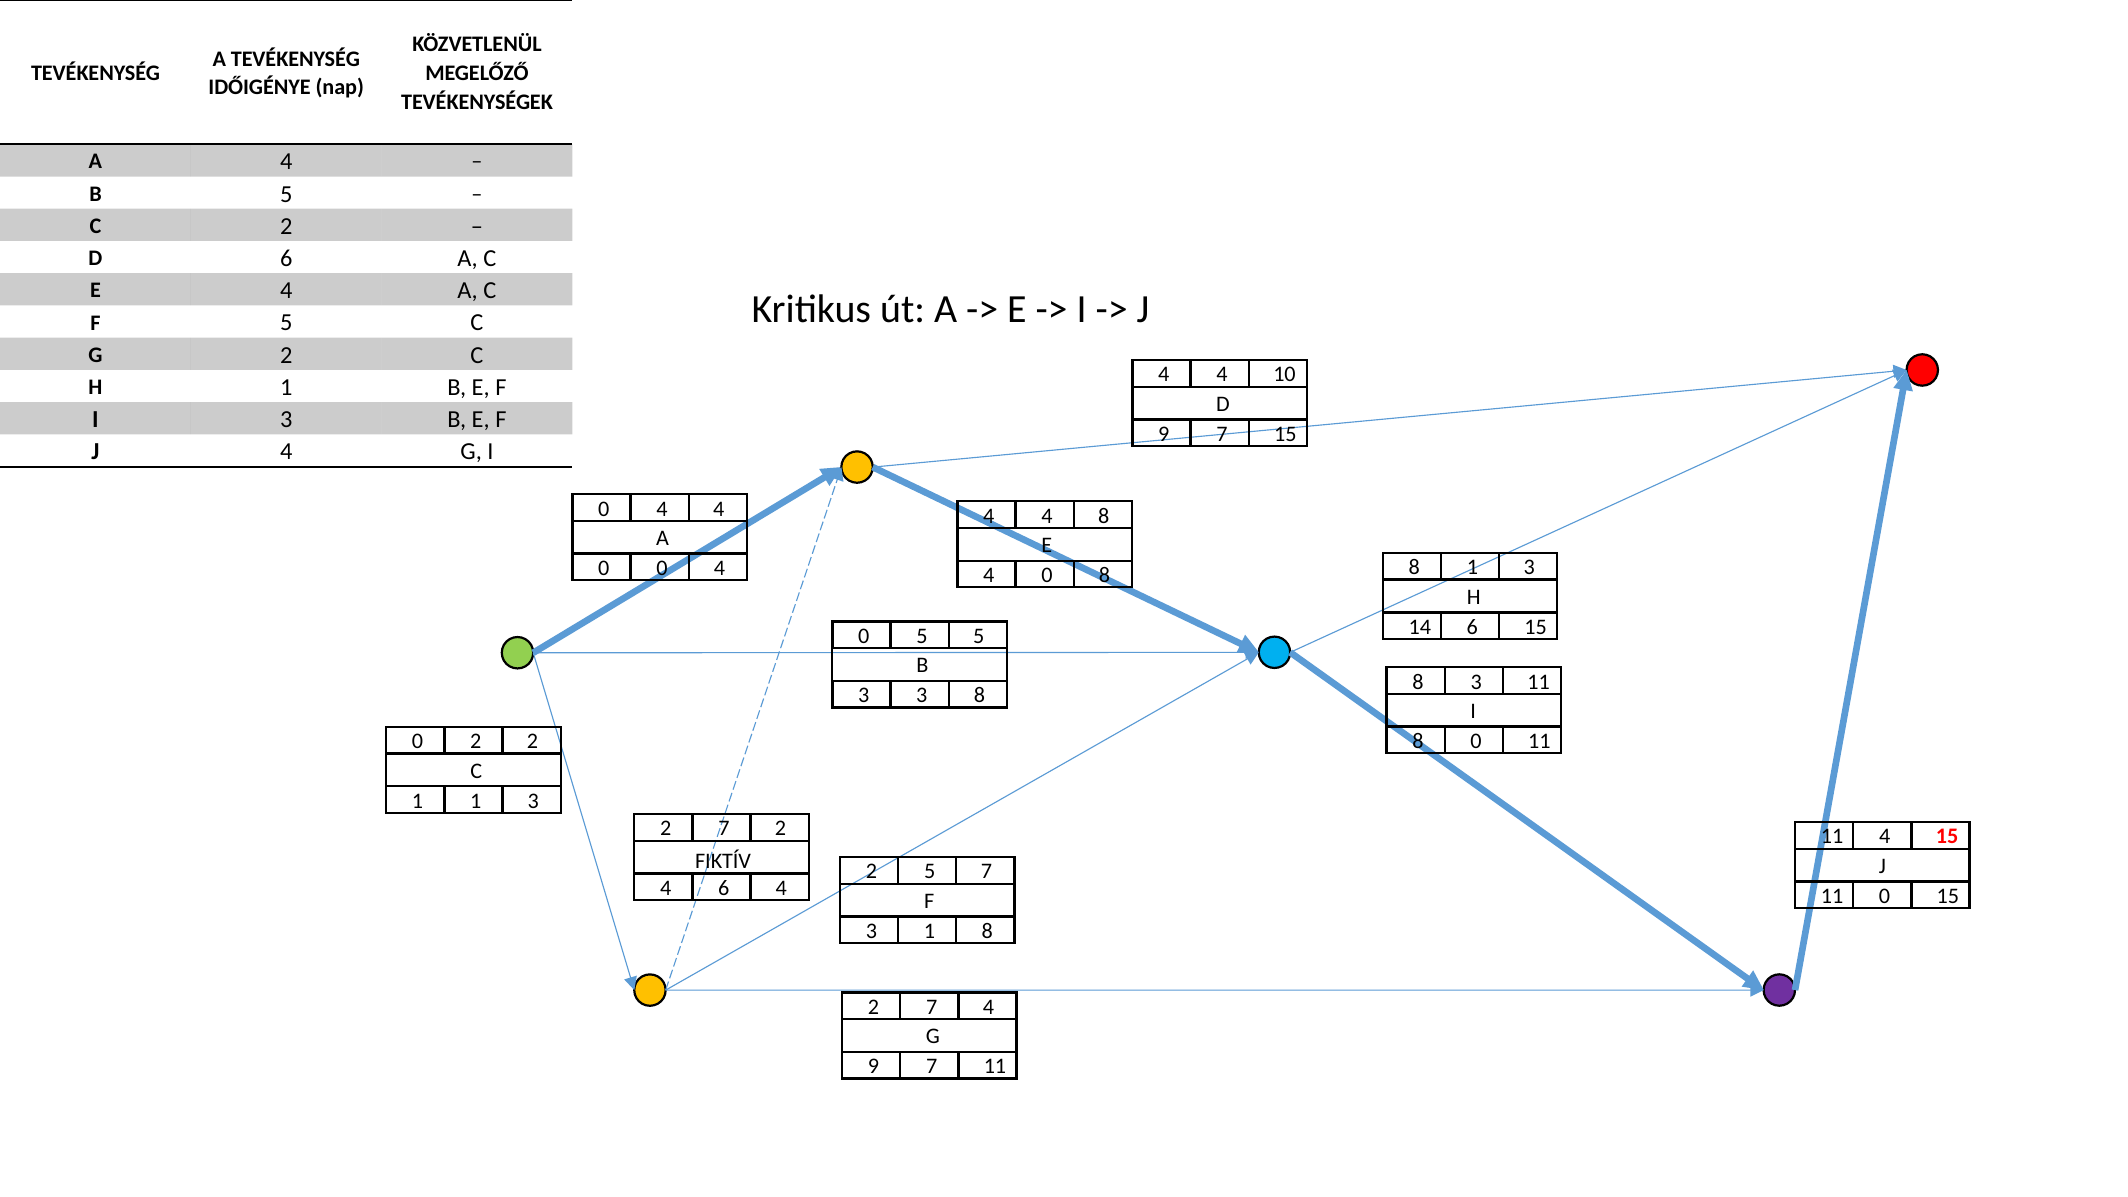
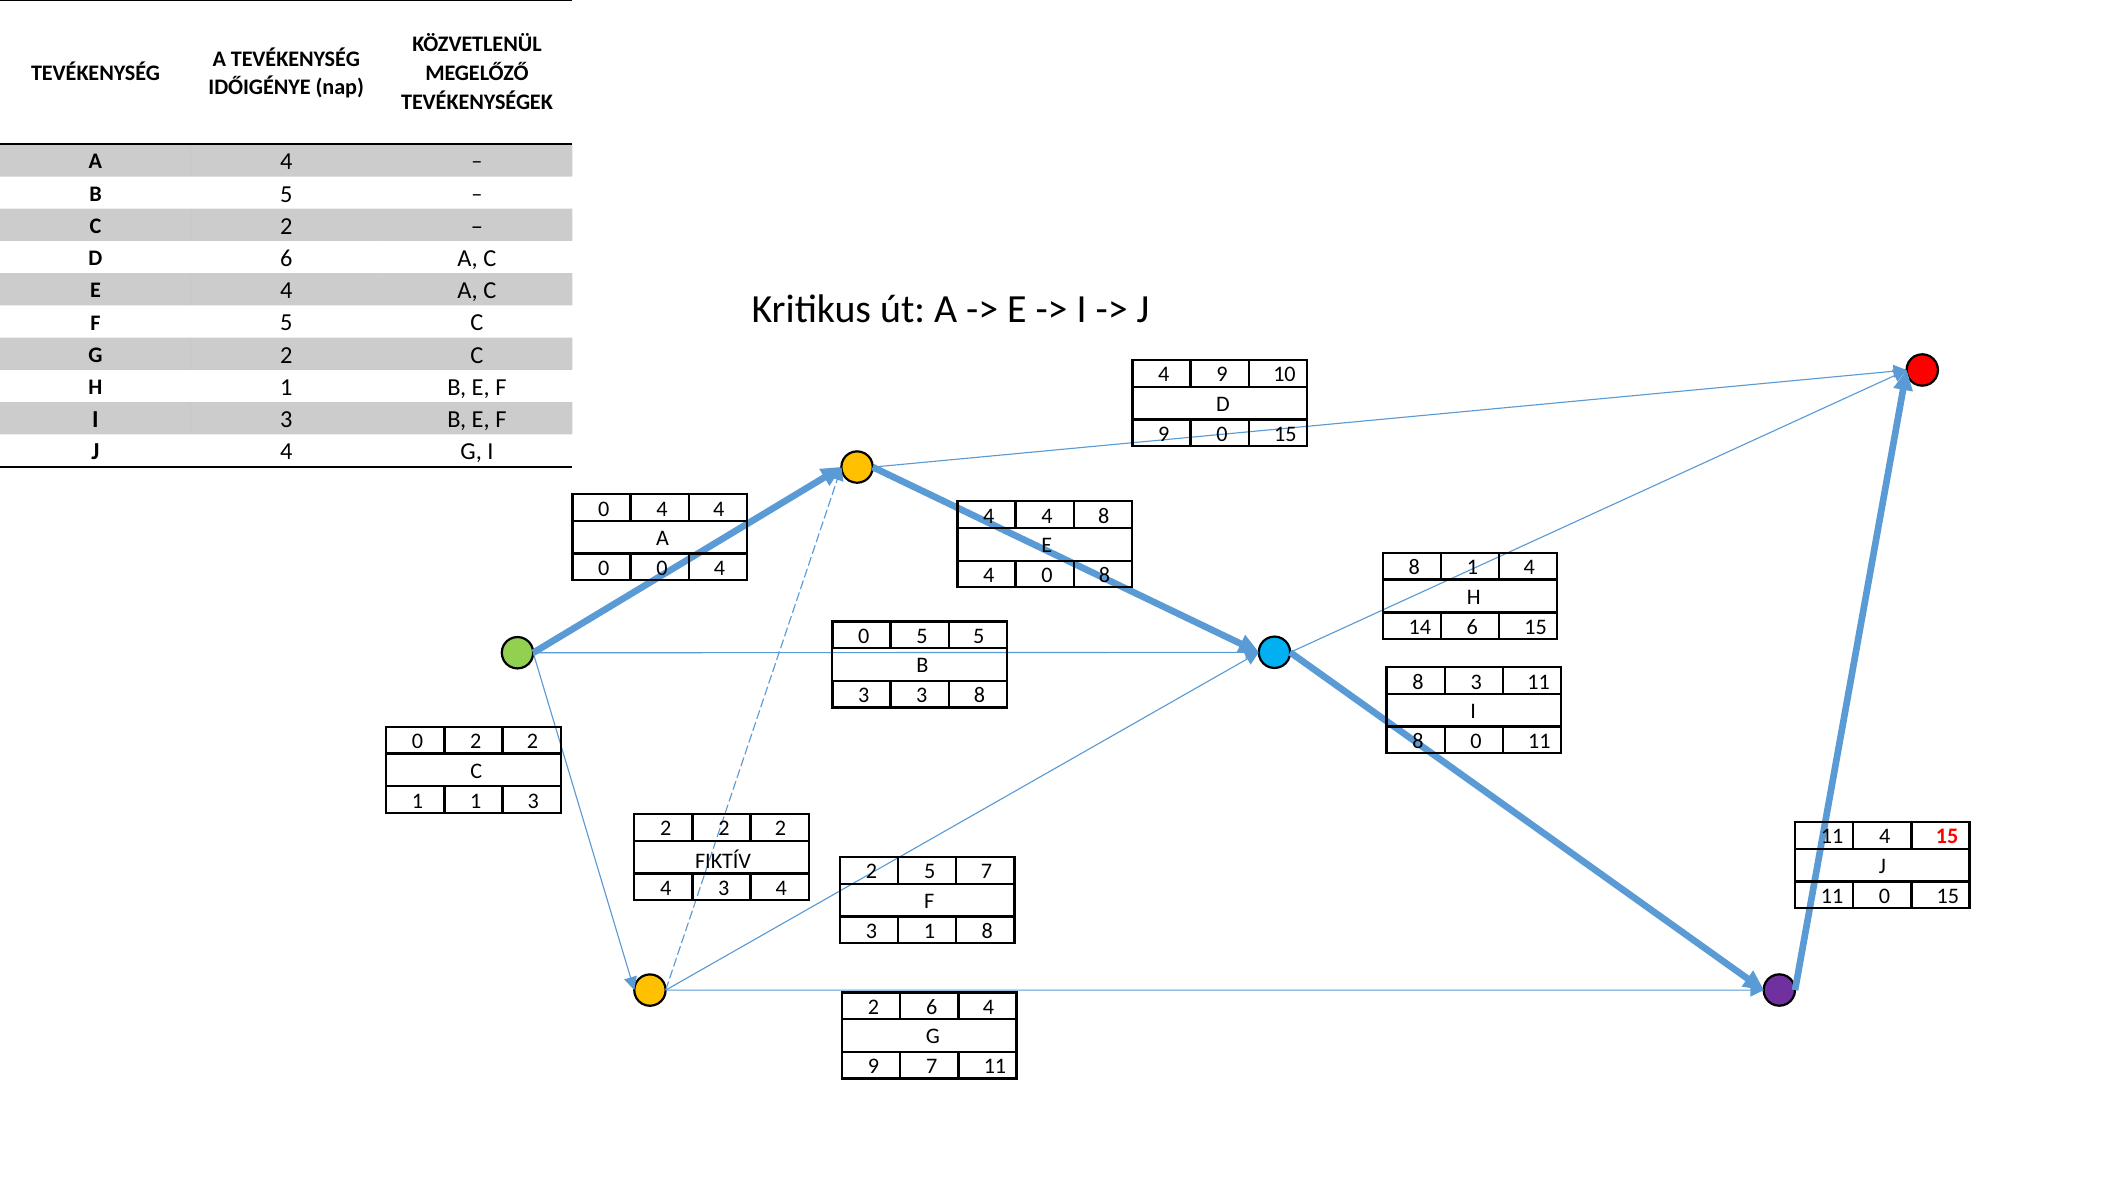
4 at (1222, 375): 4 -> 9
7 at (1222, 434): 7 -> 0
8 1 3: 3 -> 4
7 at (724, 828): 7 -> 2
4 6: 6 -> 3
7 at (932, 1007): 7 -> 6
